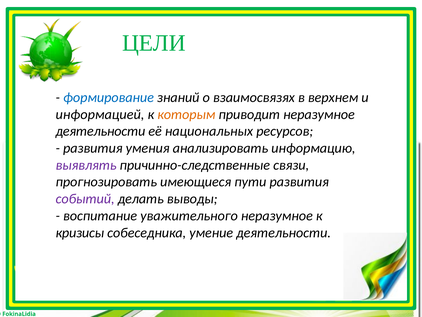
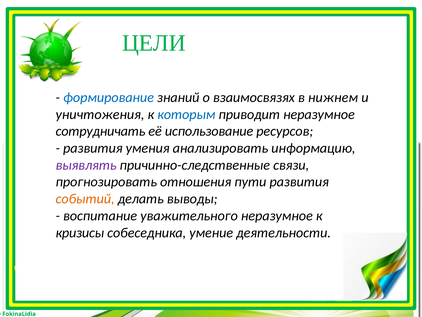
верхнем: верхнем -> нижнем
информацией: информацией -> уничтожения
которым colour: orange -> blue
деятельности at (100, 131): деятельности -> сотрудничать
национальных: национальных -> использование
имеющиеся: имеющиеся -> отношения
событий colour: purple -> orange
